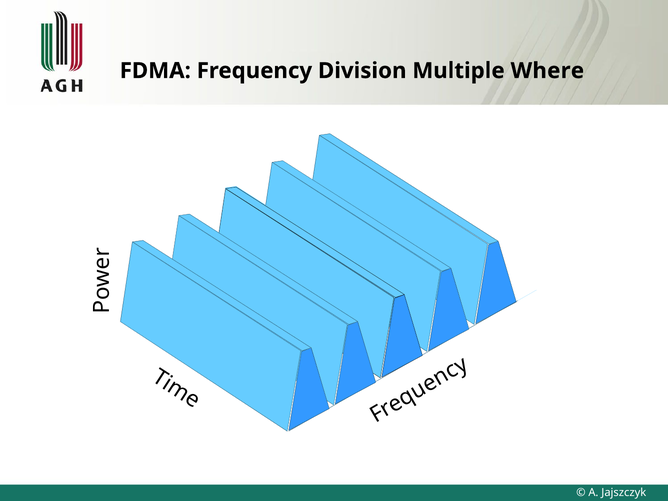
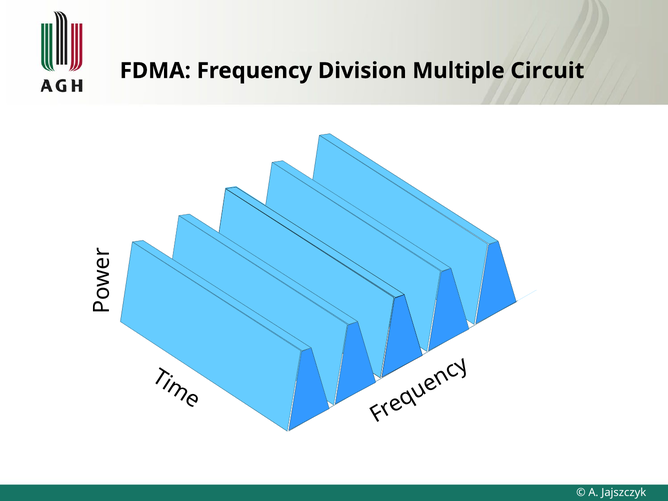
Where: Where -> Circuit
